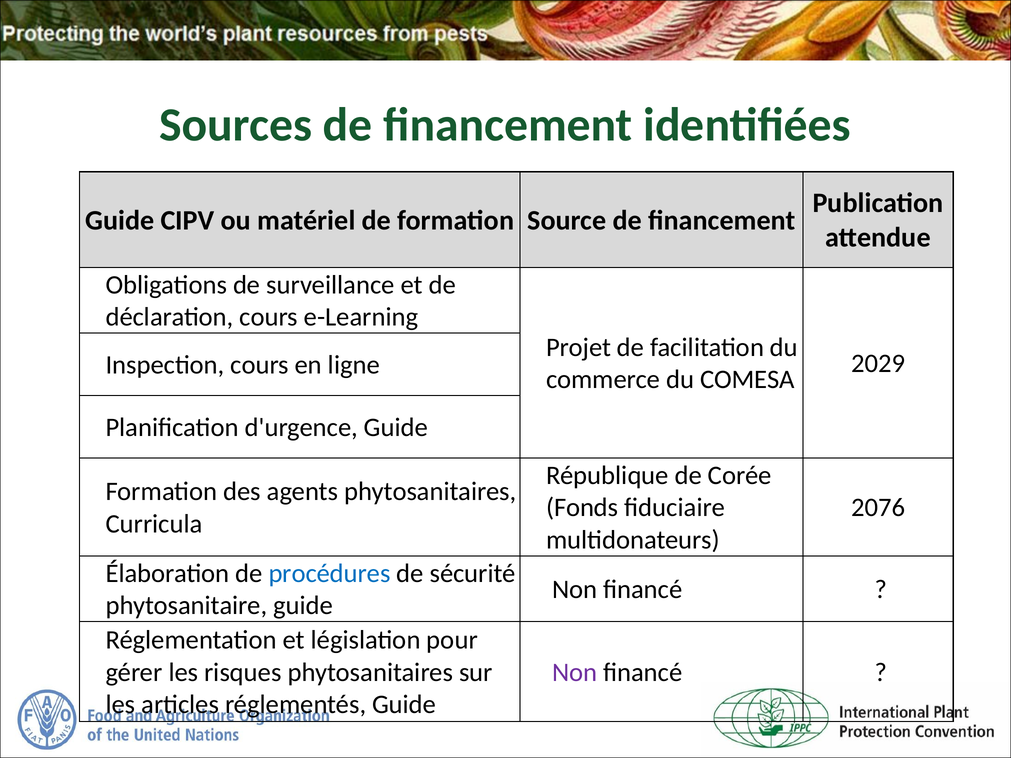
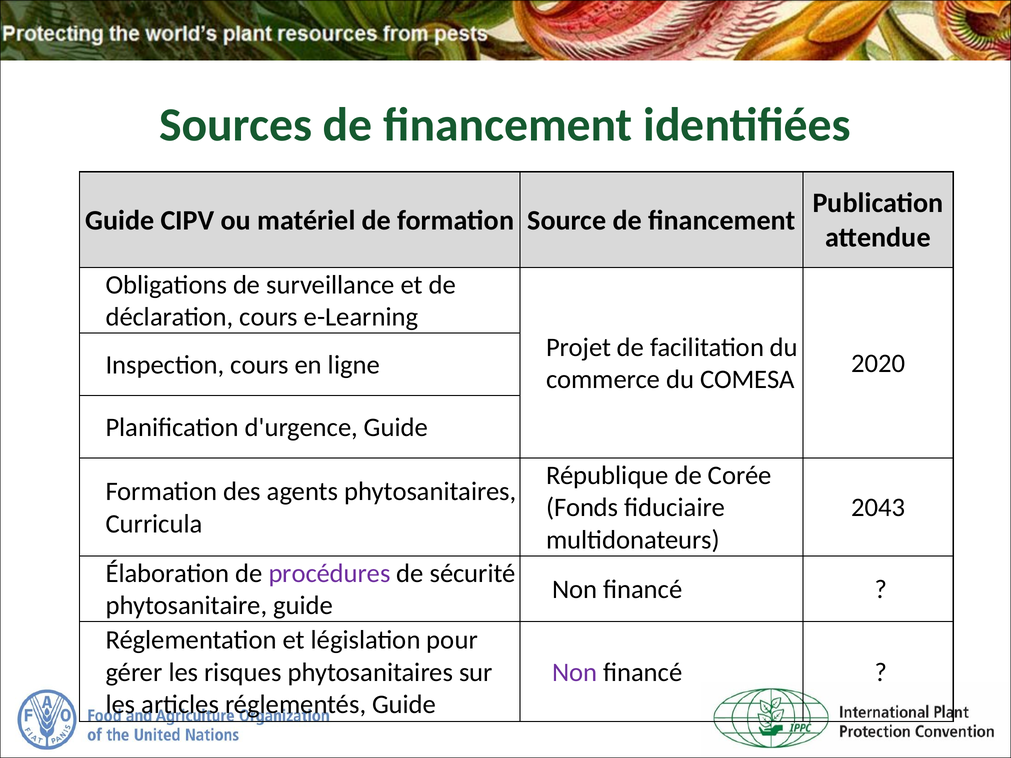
2029: 2029 -> 2020
2076: 2076 -> 2043
procédures colour: blue -> purple
